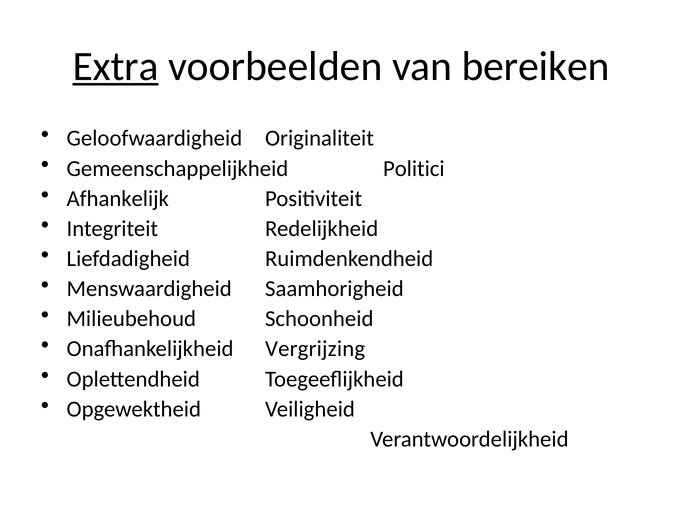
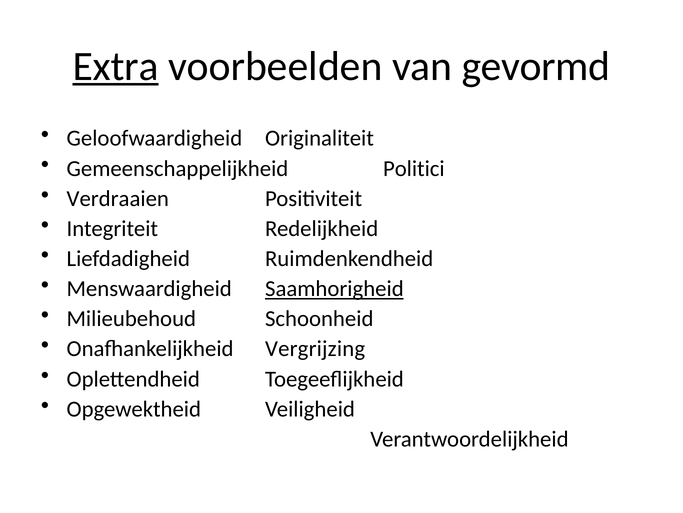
bereiken: bereiken -> gevormd
Afhankelijk: Afhankelijk -> Verdraaien
Saamhorigheid underline: none -> present
